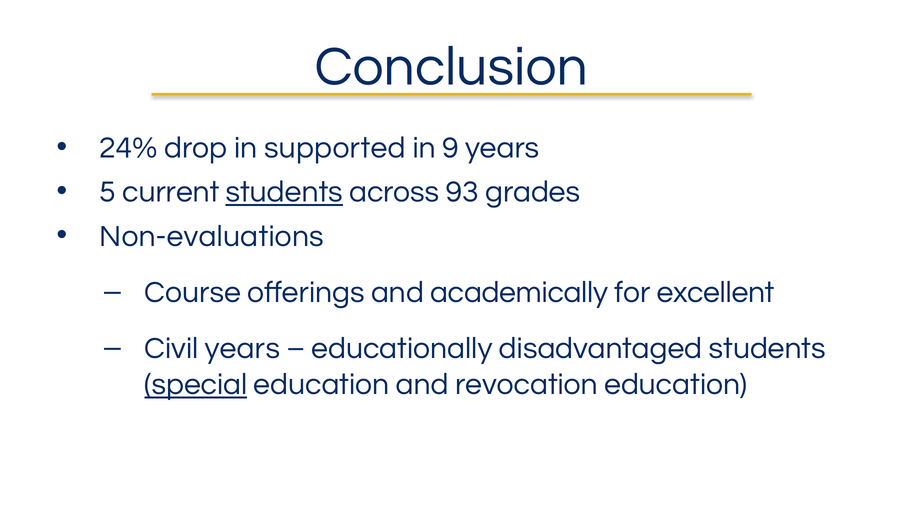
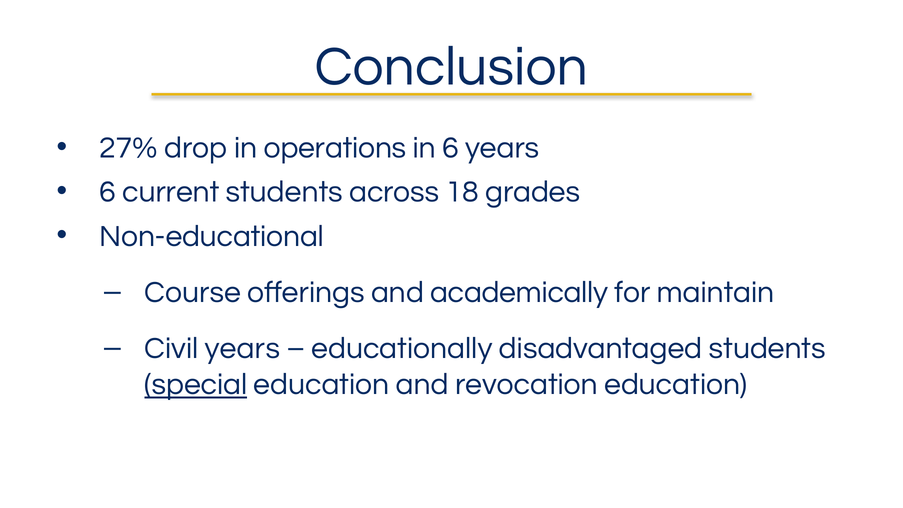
24%: 24% -> 27%
supported: supported -> operations
in 9: 9 -> 6
5 at (108, 192): 5 -> 6
students at (284, 192) underline: present -> none
93: 93 -> 18
Non-evaluations: Non-evaluations -> Non-educational
excellent: excellent -> maintain
